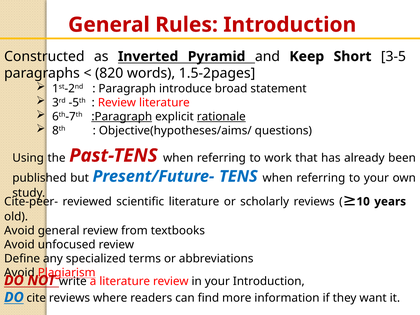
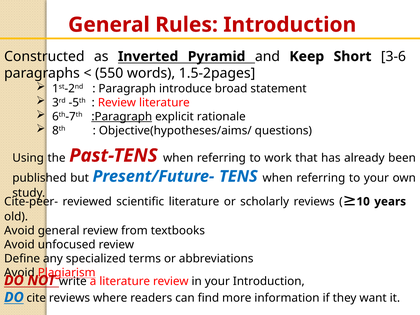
3-5: 3-5 -> 3-6
820: 820 -> 550
rationale underline: present -> none
